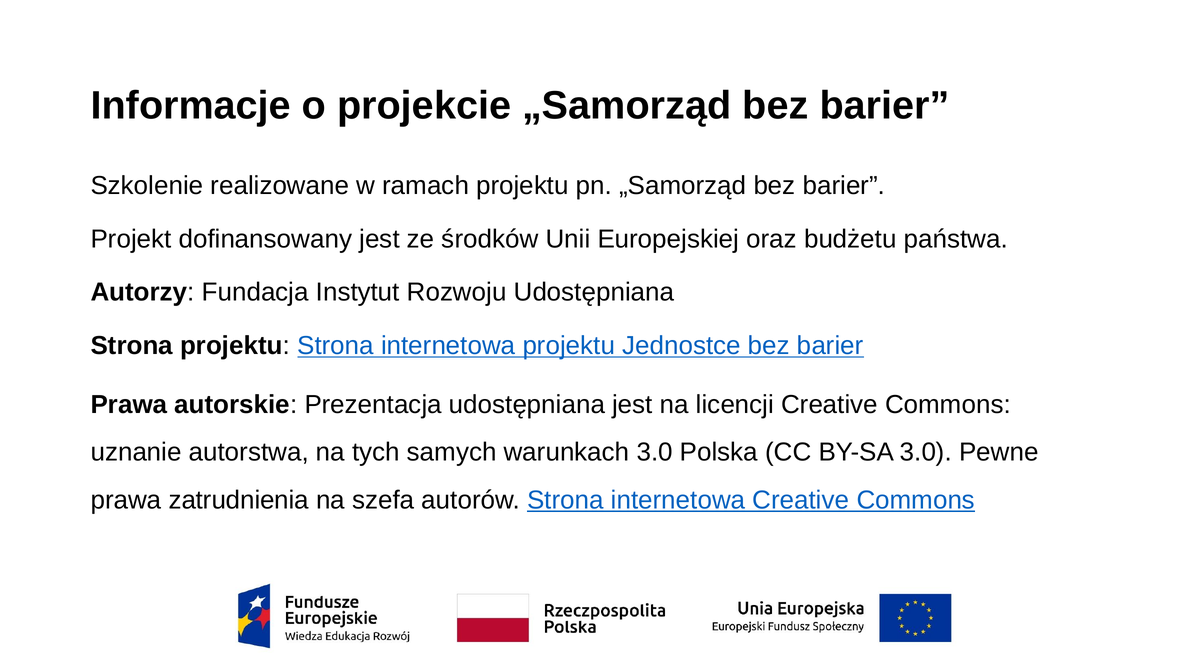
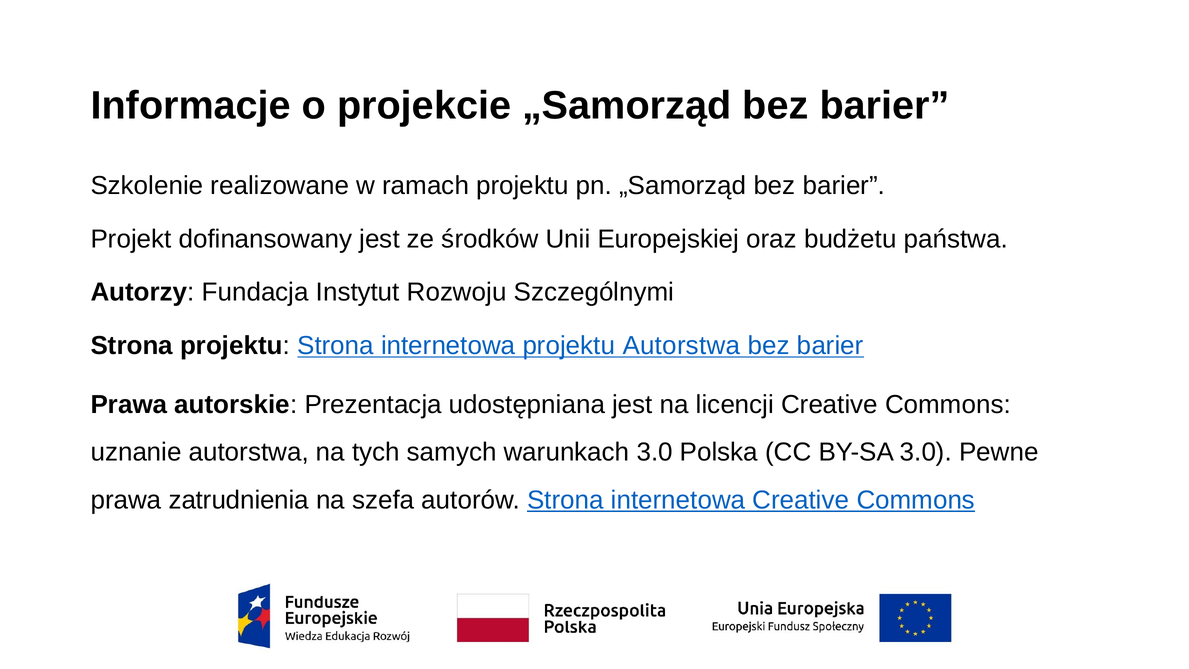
Rozwoju Udostępniana: Udostępniana -> Szczególnymi
projektu Jednostce: Jednostce -> Autorstwa
